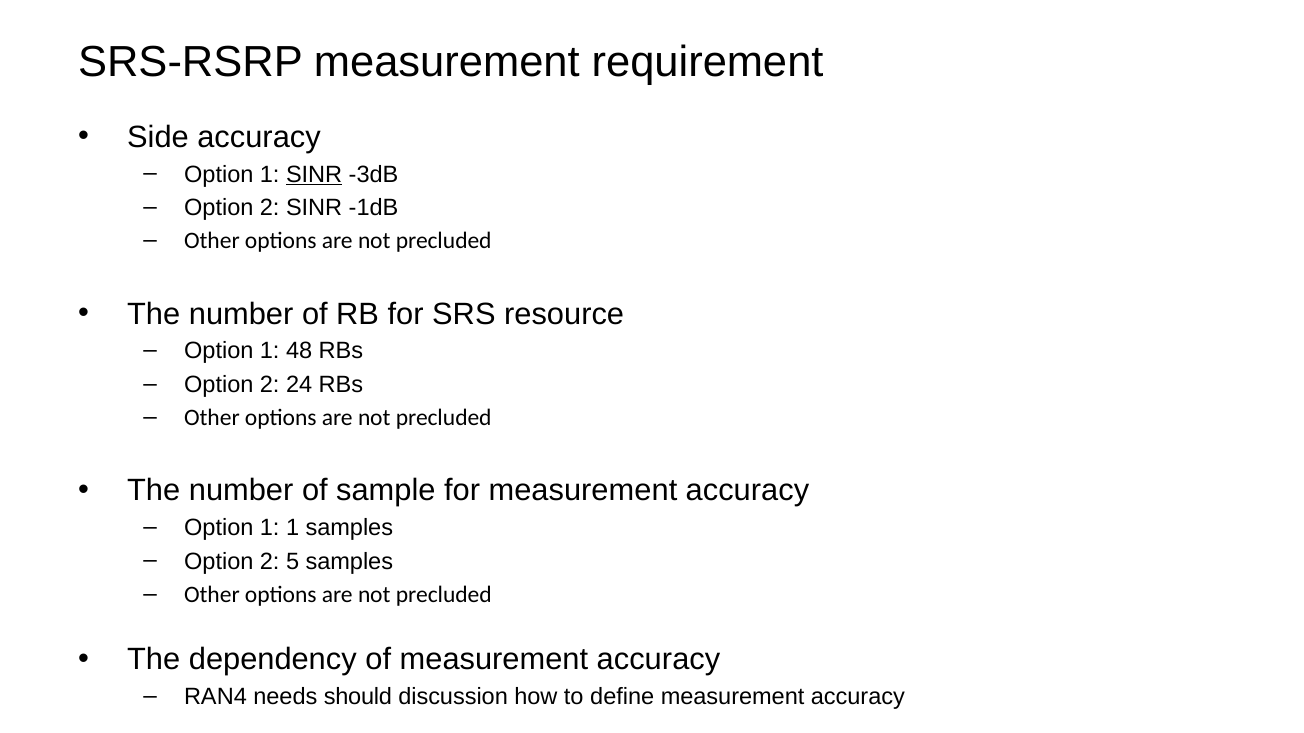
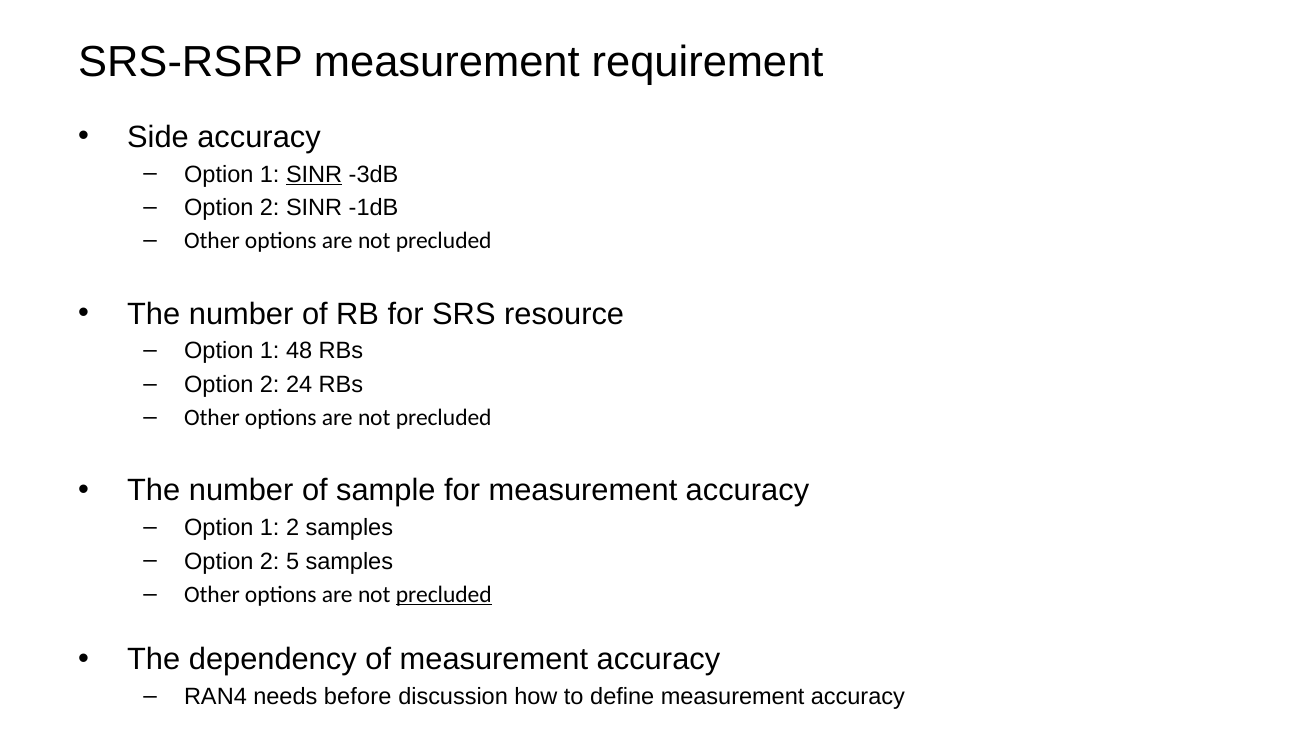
1 1: 1 -> 2
precluded at (444, 595) underline: none -> present
should: should -> before
